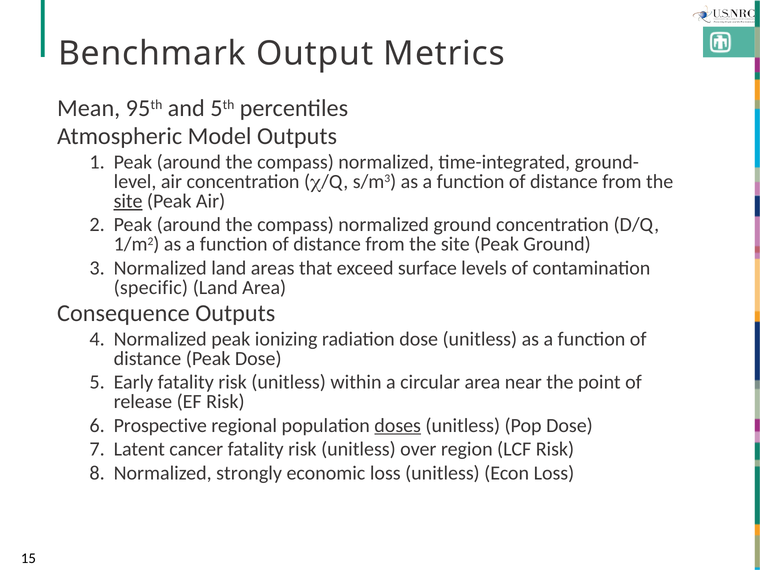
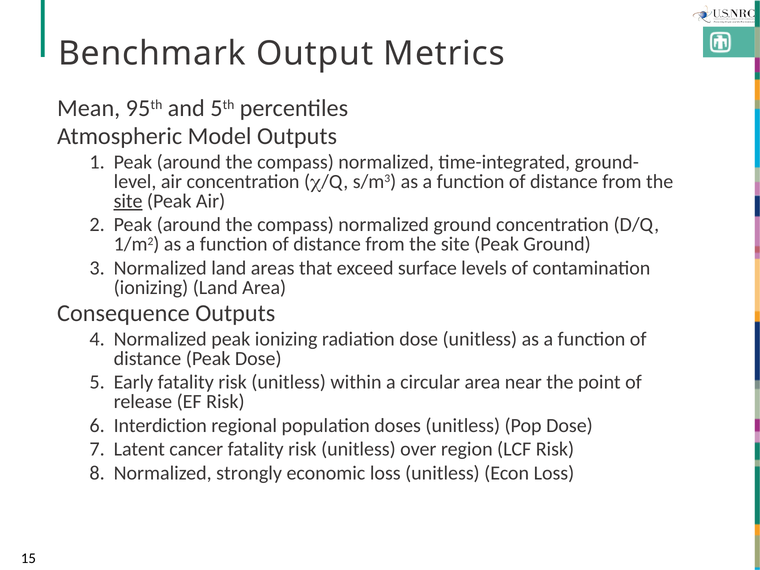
specific at (151, 288): specific -> ionizing
Prospective: Prospective -> Interdiction
doses underline: present -> none
